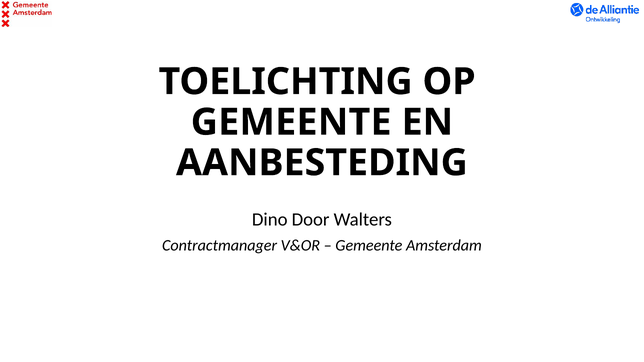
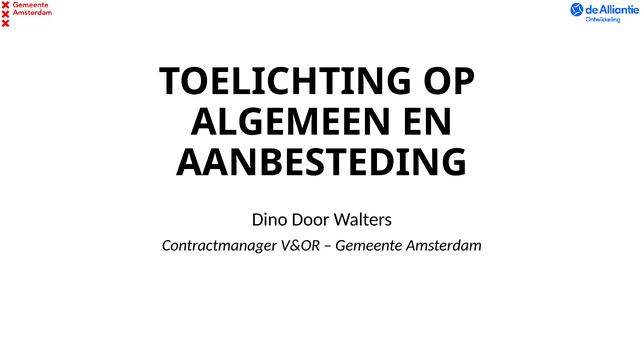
GEMEENTE at (291, 122): GEMEENTE -> ALGEMEEN
